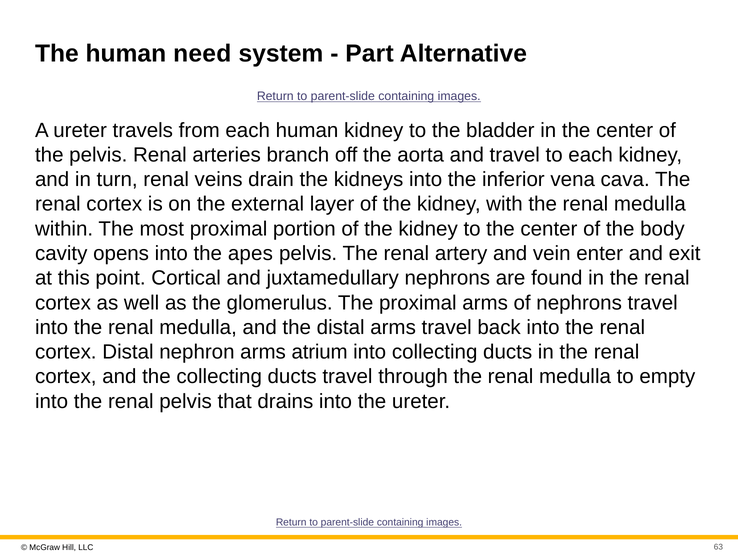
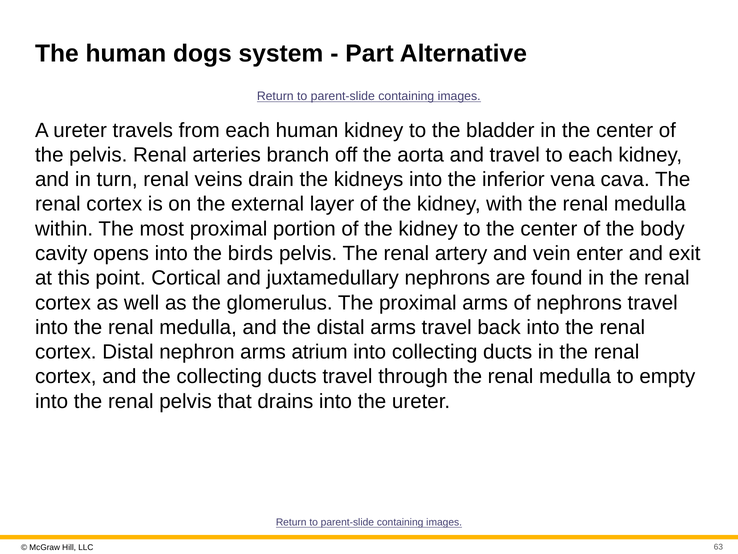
need: need -> dogs
apes: apes -> birds
